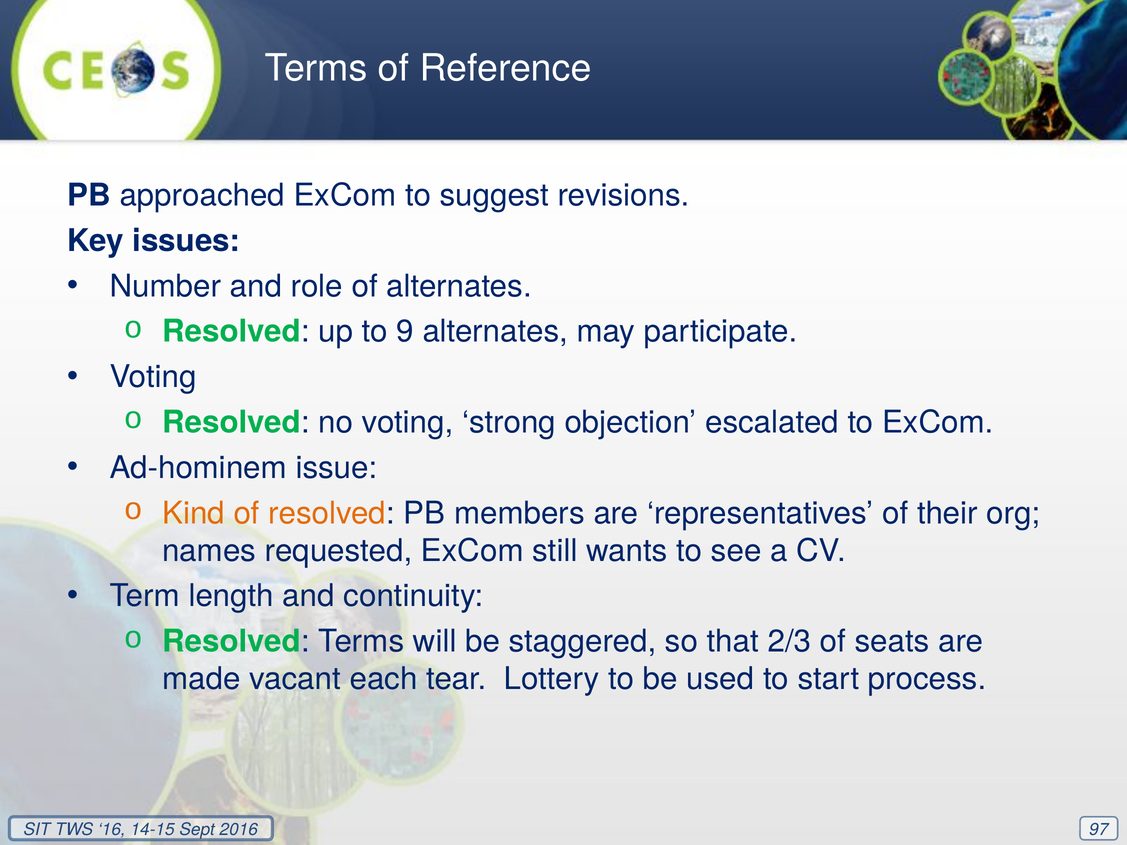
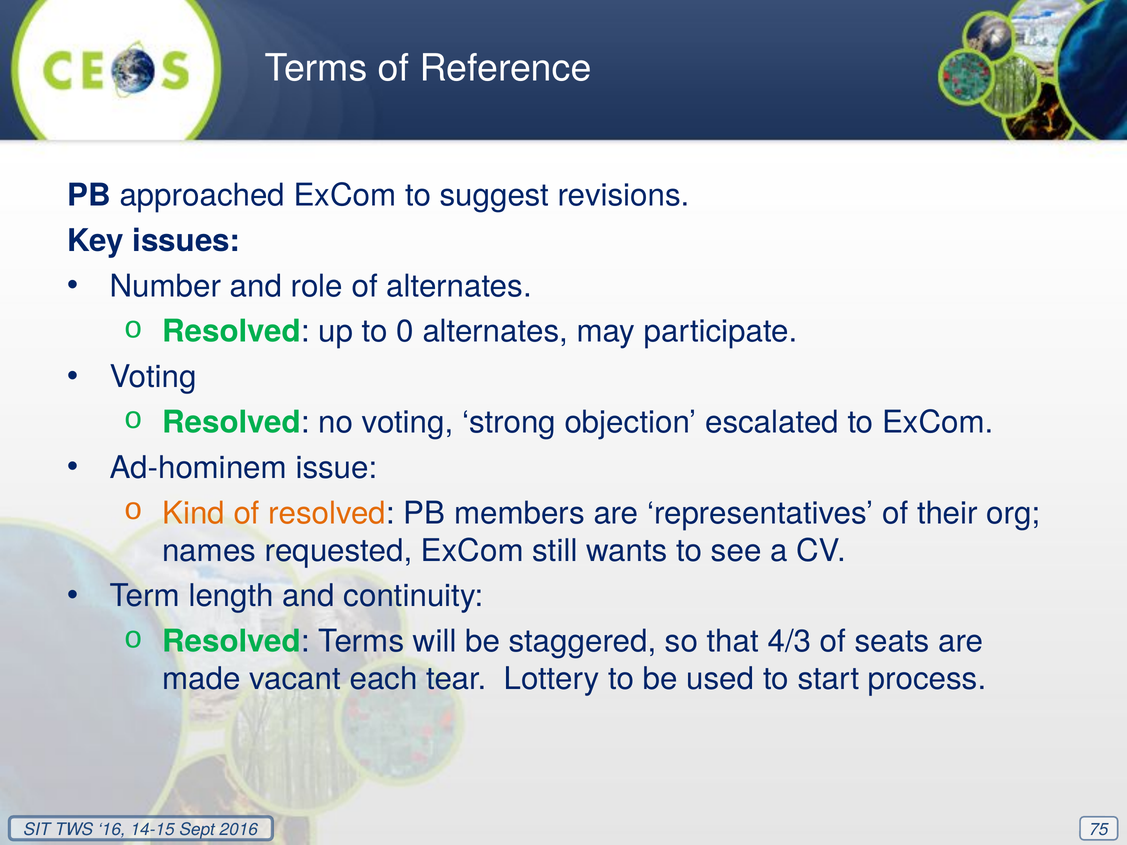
9: 9 -> 0
2/3: 2/3 -> 4/3
97: 97 -> 75
